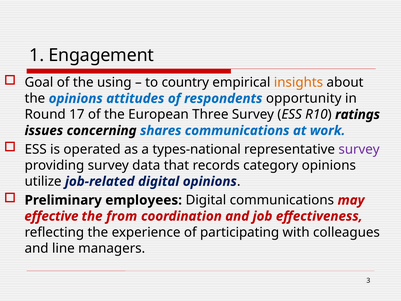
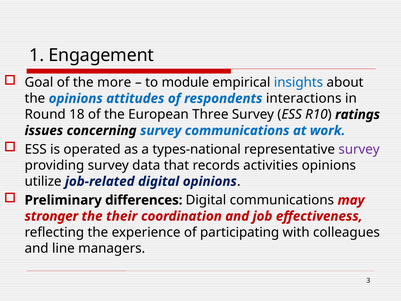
using: using -> more
country: country -> module
insights colour: orange -> blue
opportunity: opportunity -> interactions
17: 17 -> 18
concerning shares: shares -> survey
category: category -> activities
employees: employees -> differences
effective: effective -> stronger
from: from -> their
